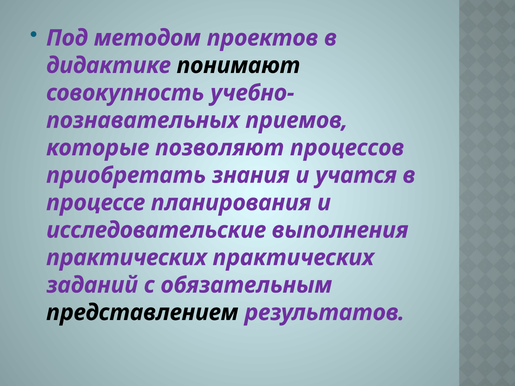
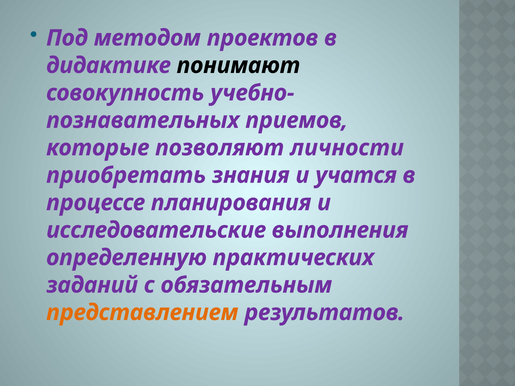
процессов: процессов -> личности
практических at (127, 258): практических -> определенную
представлением colour: black -> orange
